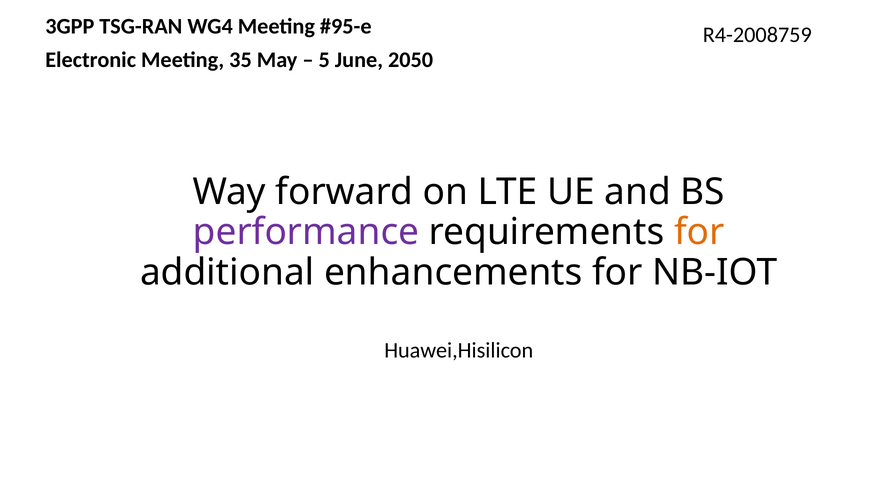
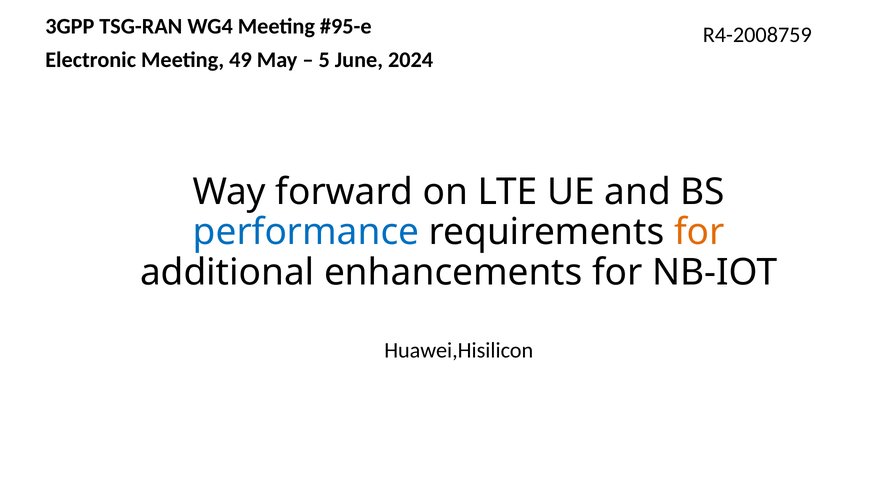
35: 35 -> 49
2050: 2050 -> 2024
performance colour: purple -> blue
